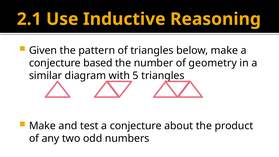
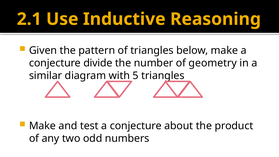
based: based -> divide
